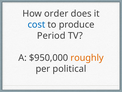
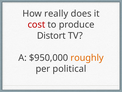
order: order -> really
cost colour: blue -> red
Period: Period -> Distort
